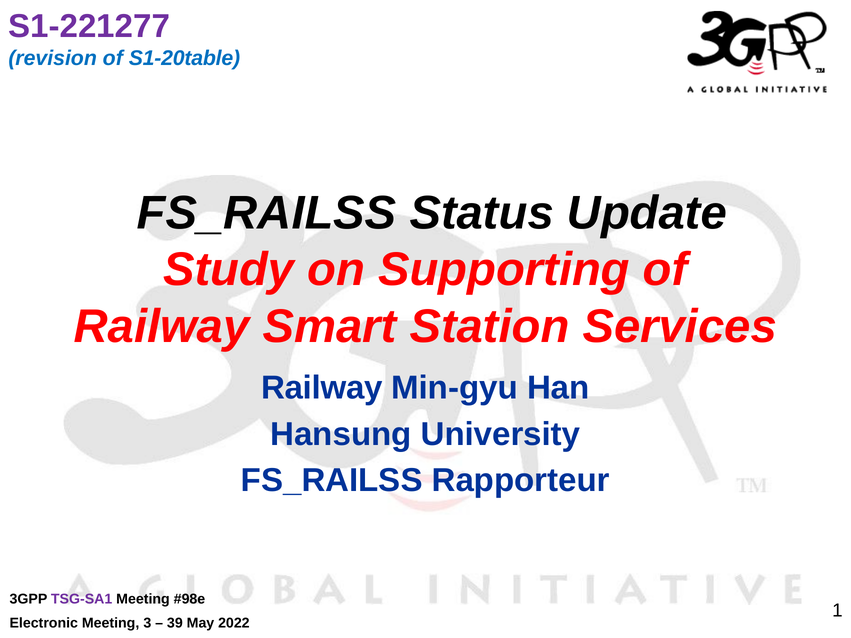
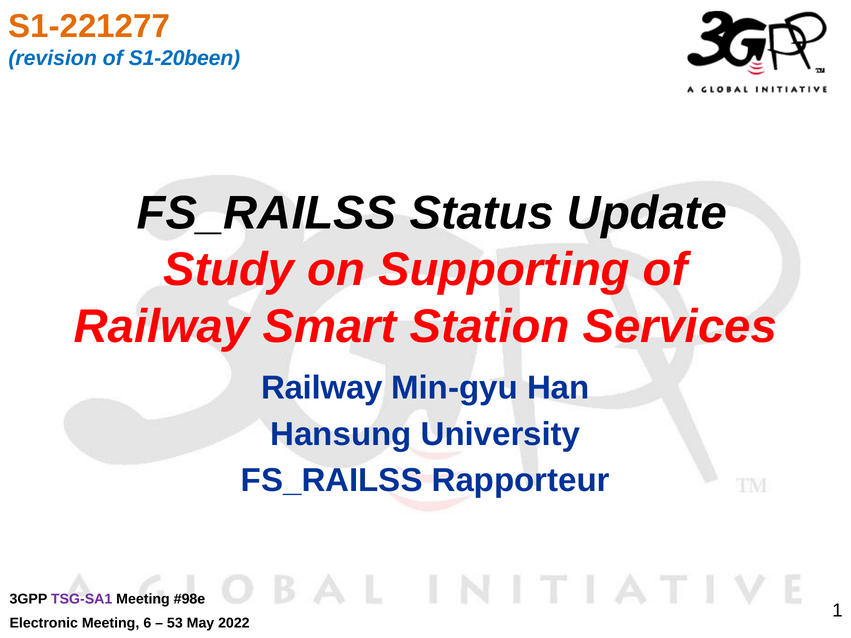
S1-221277 colour: purple -> orange
S1-20table: S1-20table -> S1-20been
3: 3 -> 6
39: 39 -> 53
